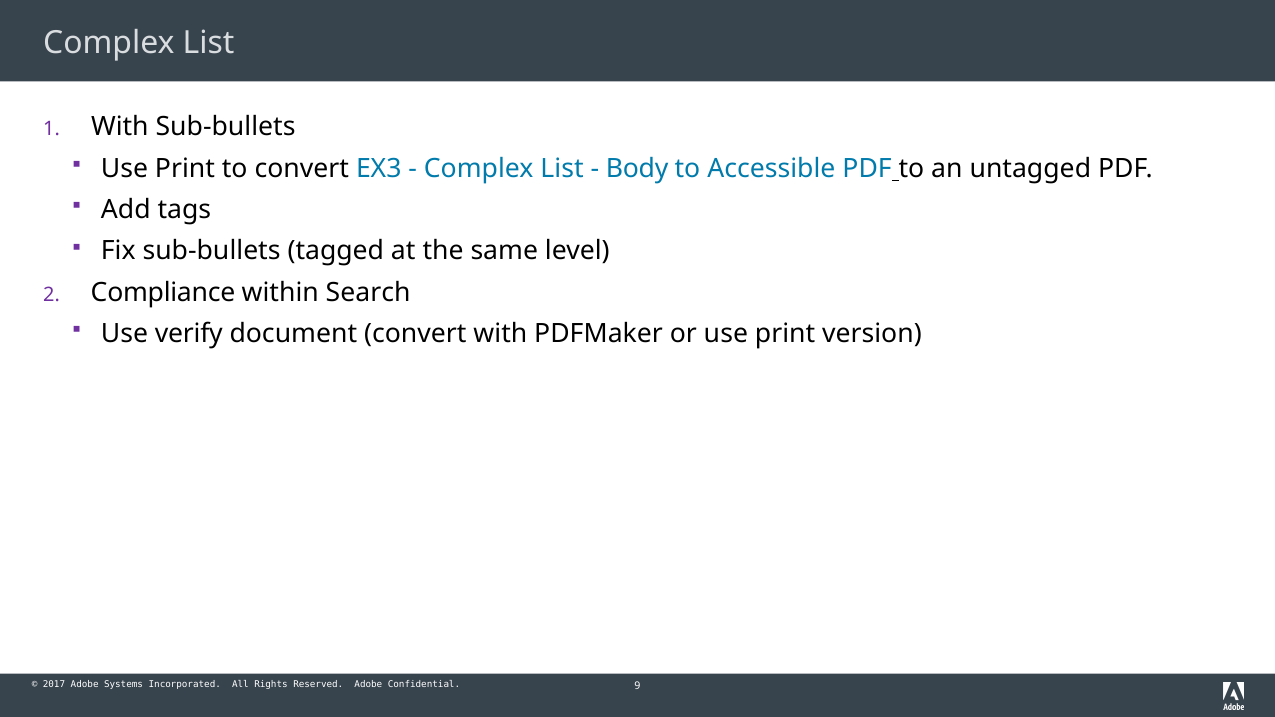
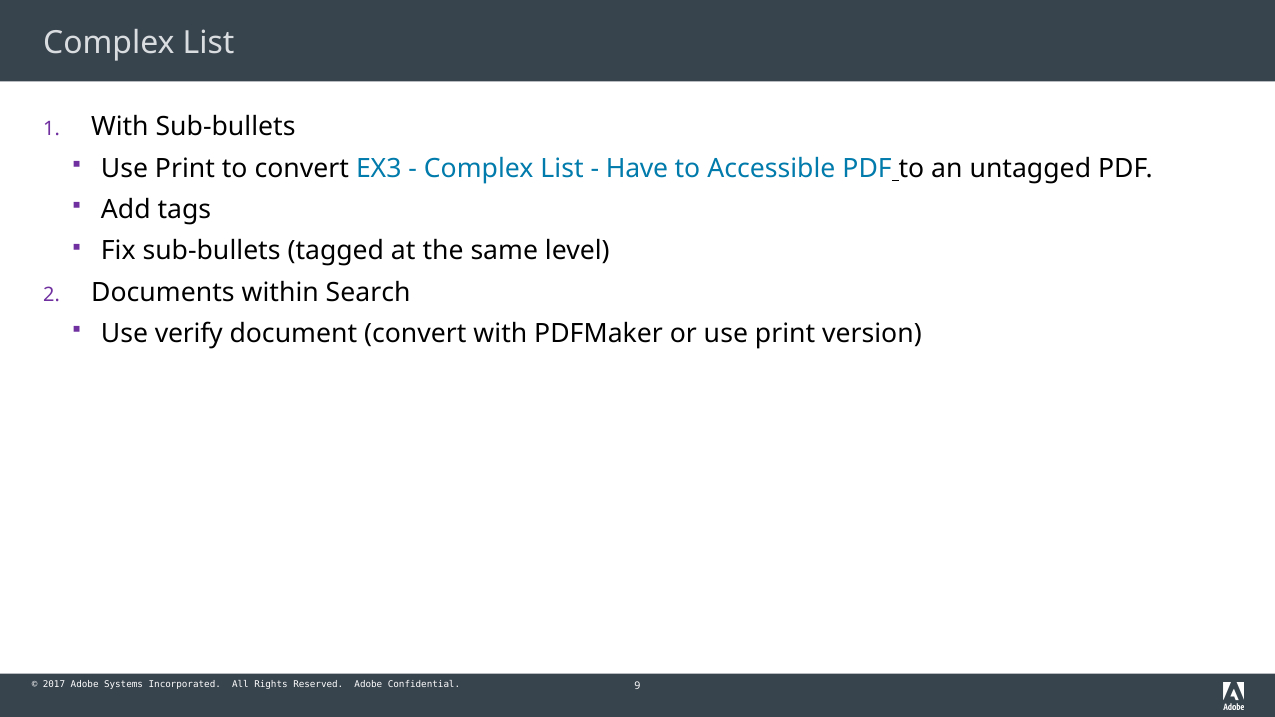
Body: Body -> Have
Compliance: Compliance -> Documents
